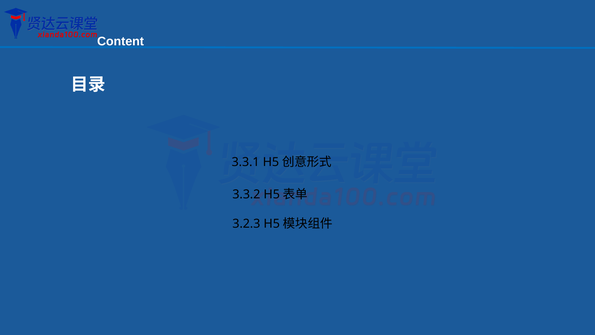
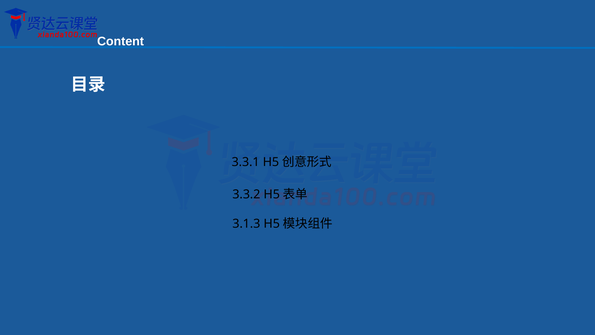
3.2.3: 3.2.3 -> 3.1.3
